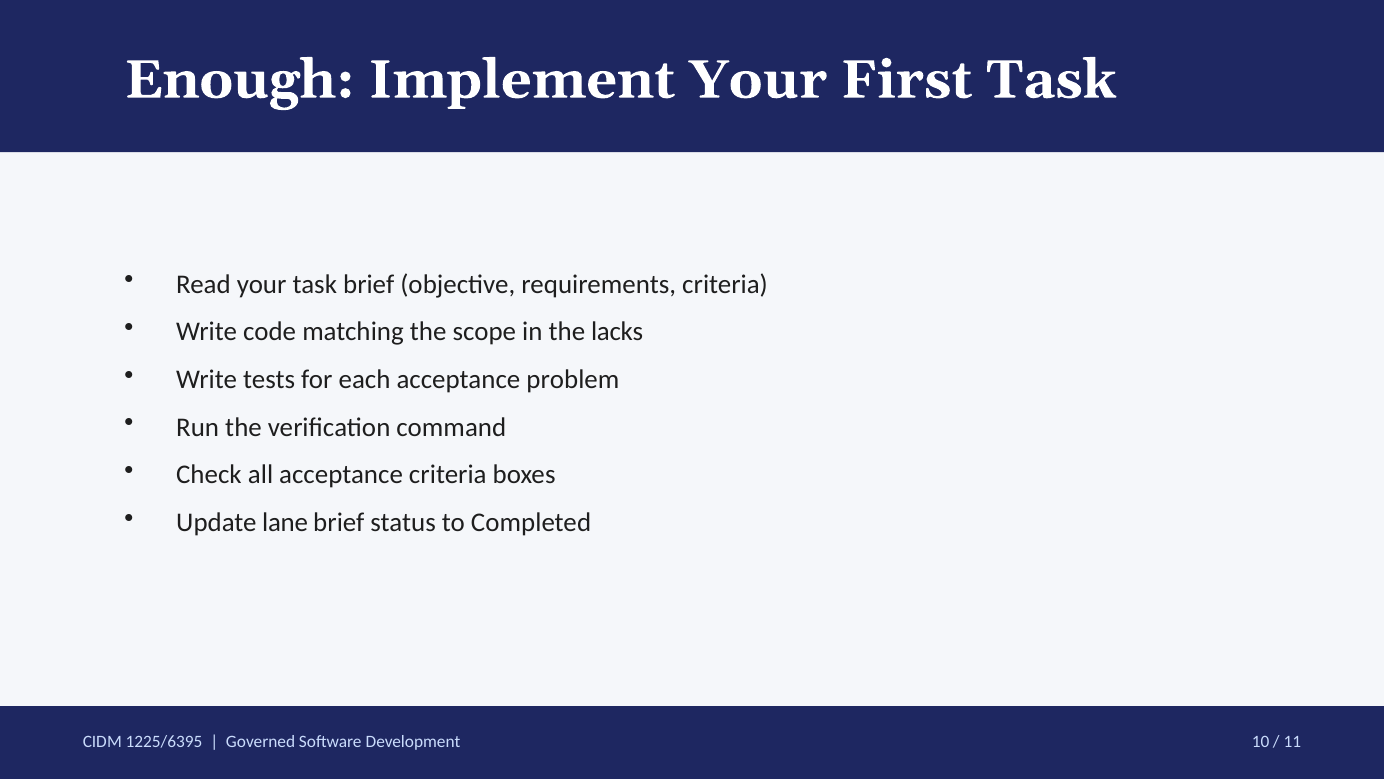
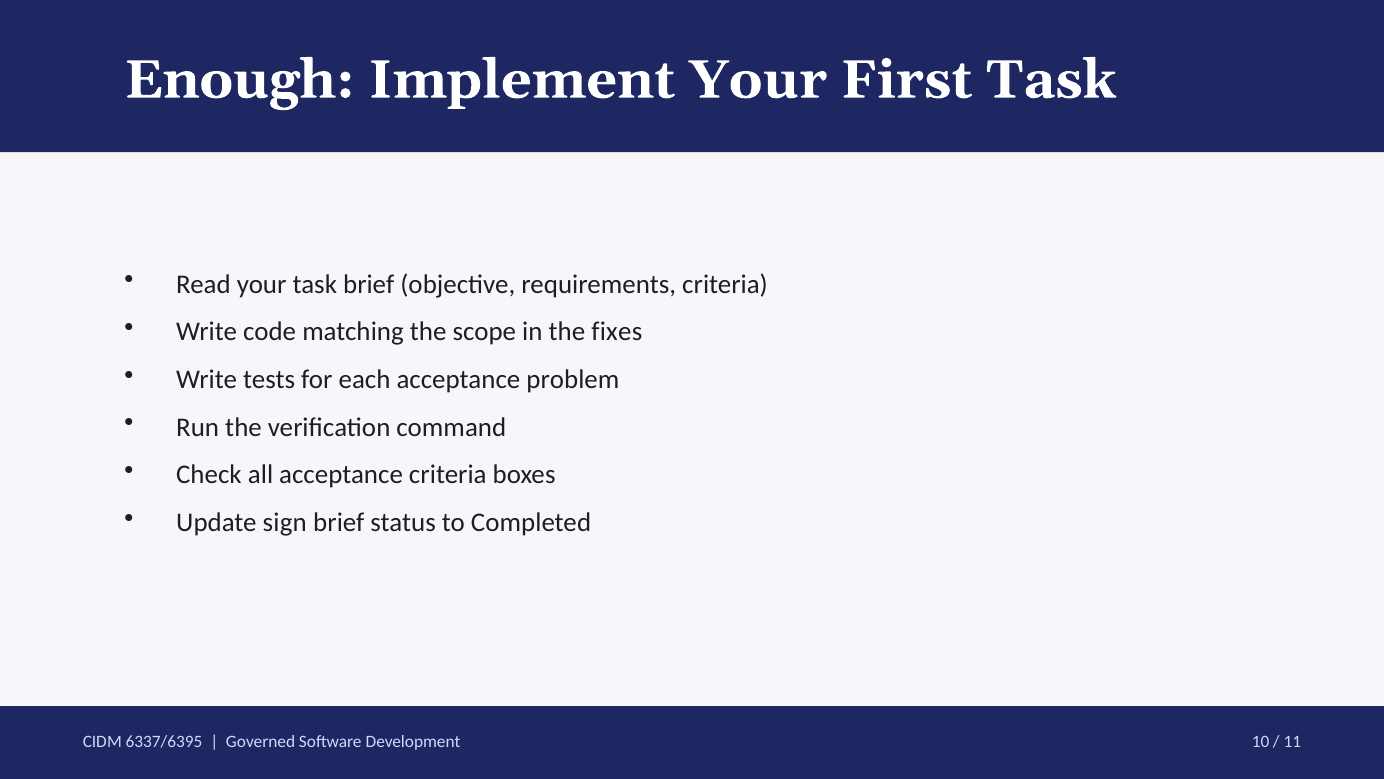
lacks: lacks -> fixes
lane: lane -> sign
1225/6395: 1225/6395 -> 6337/6395
